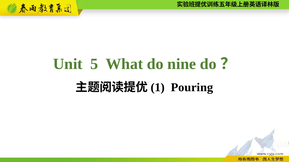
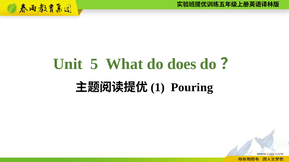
nine: nine -> does
